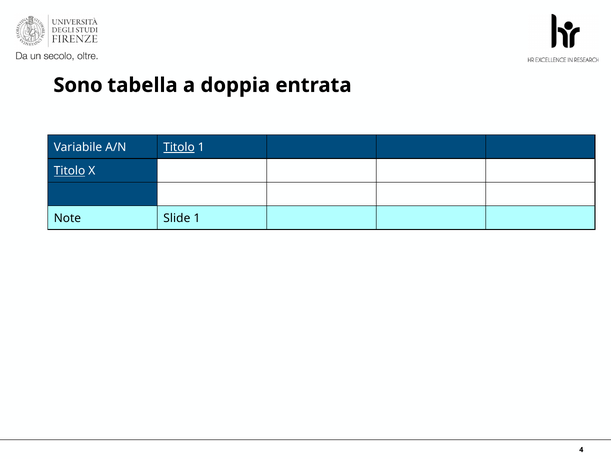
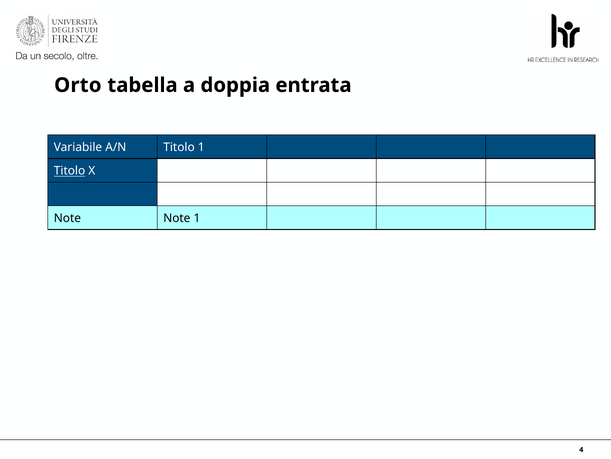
Sono: Sono -> Orto
Titolo at (179, 147) underline: present -> none
Note Slide: Slide -> Note
